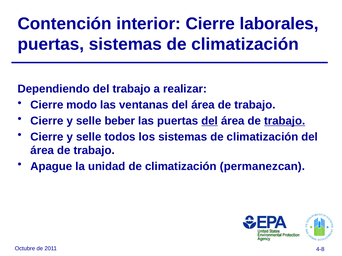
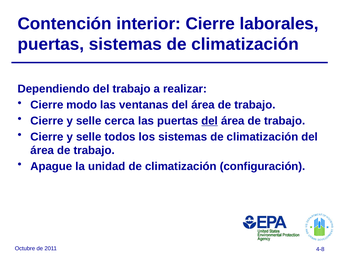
beber: beber -> cerca
trabajo at (285, 121) underline: present -> none
permanezcan: permanezcan -> configuración
